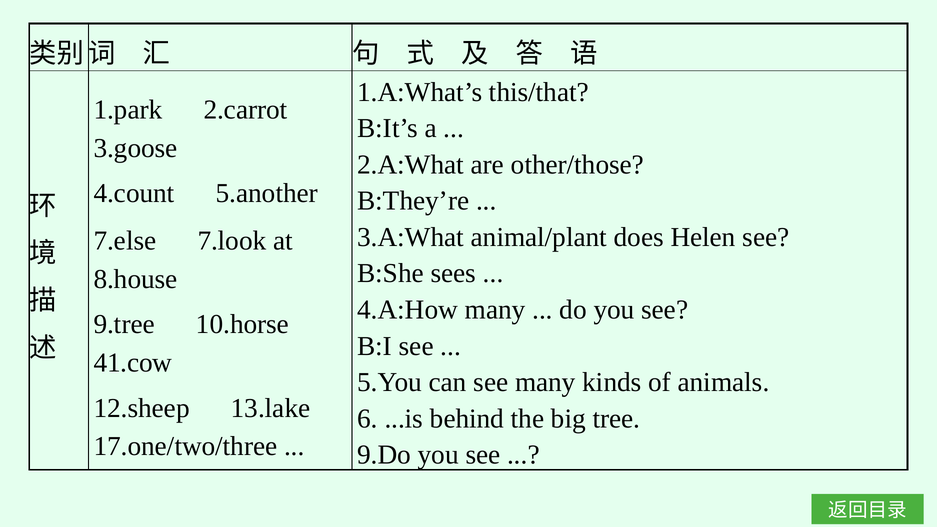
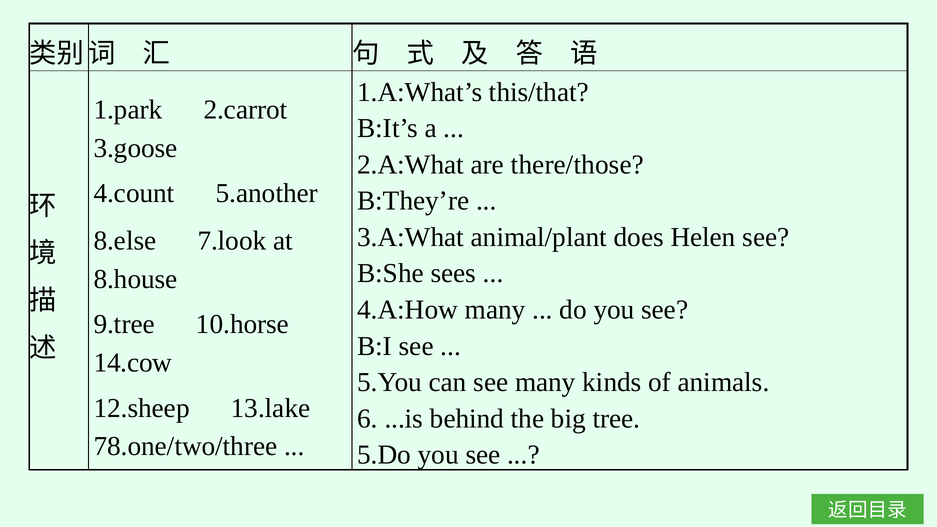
other/those: other/those -> there/those
7.else: 7.else -> 8.else
41.cow: 41.cow -> 14.cow
17.one/two/three: 17.one/two/three -> 78.one/two/three
9.Do: 9.Do -> 5.Do
